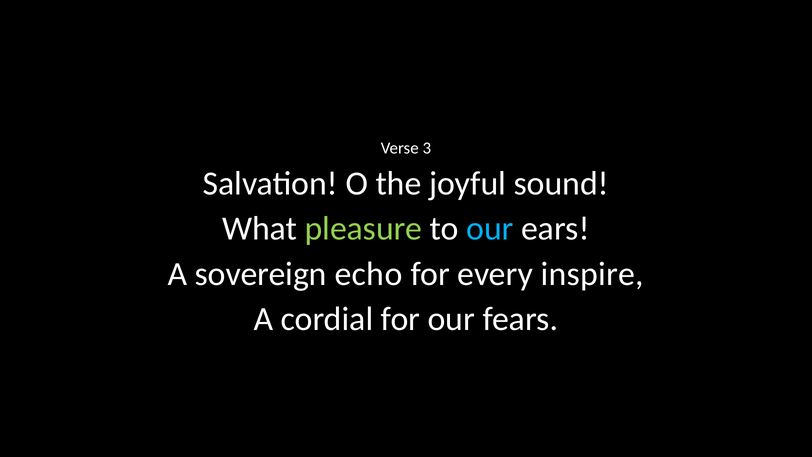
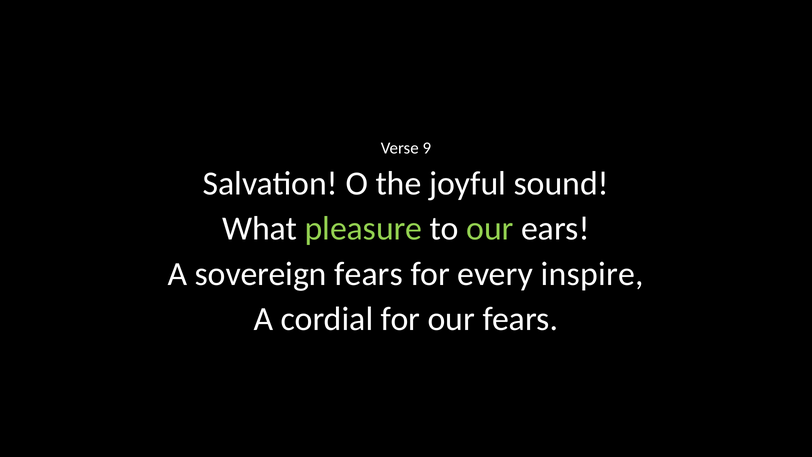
3: 3 -> 9
our at (490, 229) colour: light blue -> light green
sovereign echo: echo -> fears
